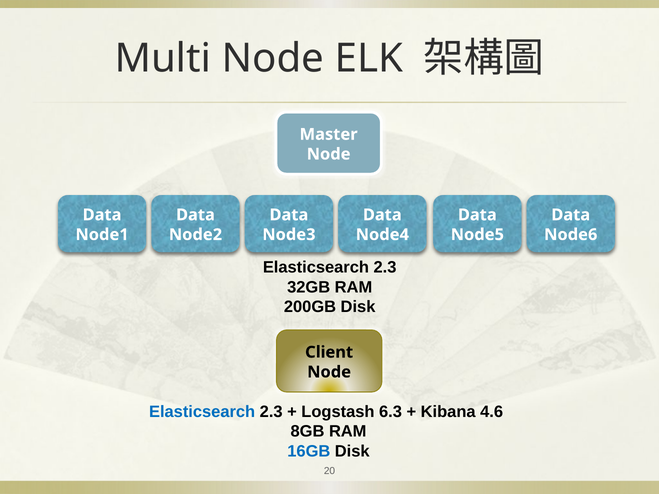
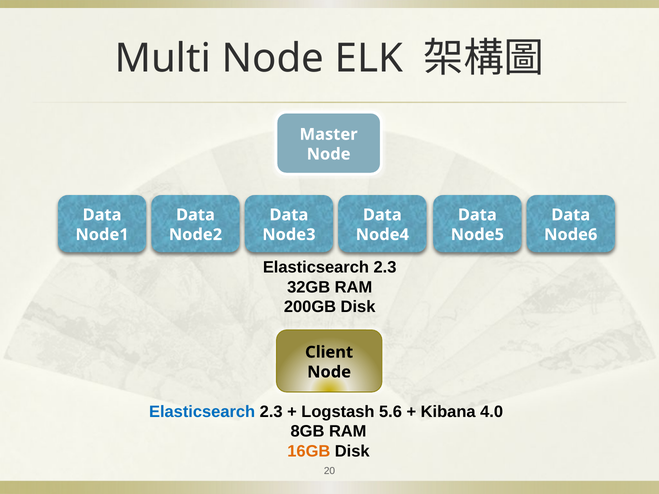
6.3: 6.3 -> 5.6
4.6: 4.6 -> 4.0
16GB colour: blue -> orange
